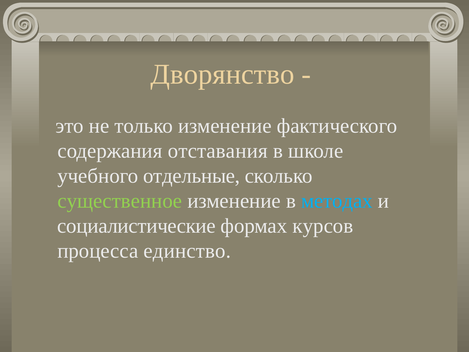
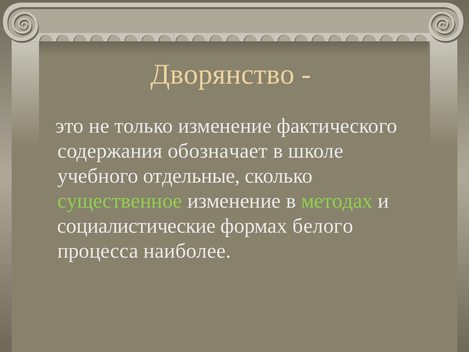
отставания: отставания -> обозначает
методах colour: light blue -> light green
курсов: курсов -> белого
единство: единство -> наиболее
